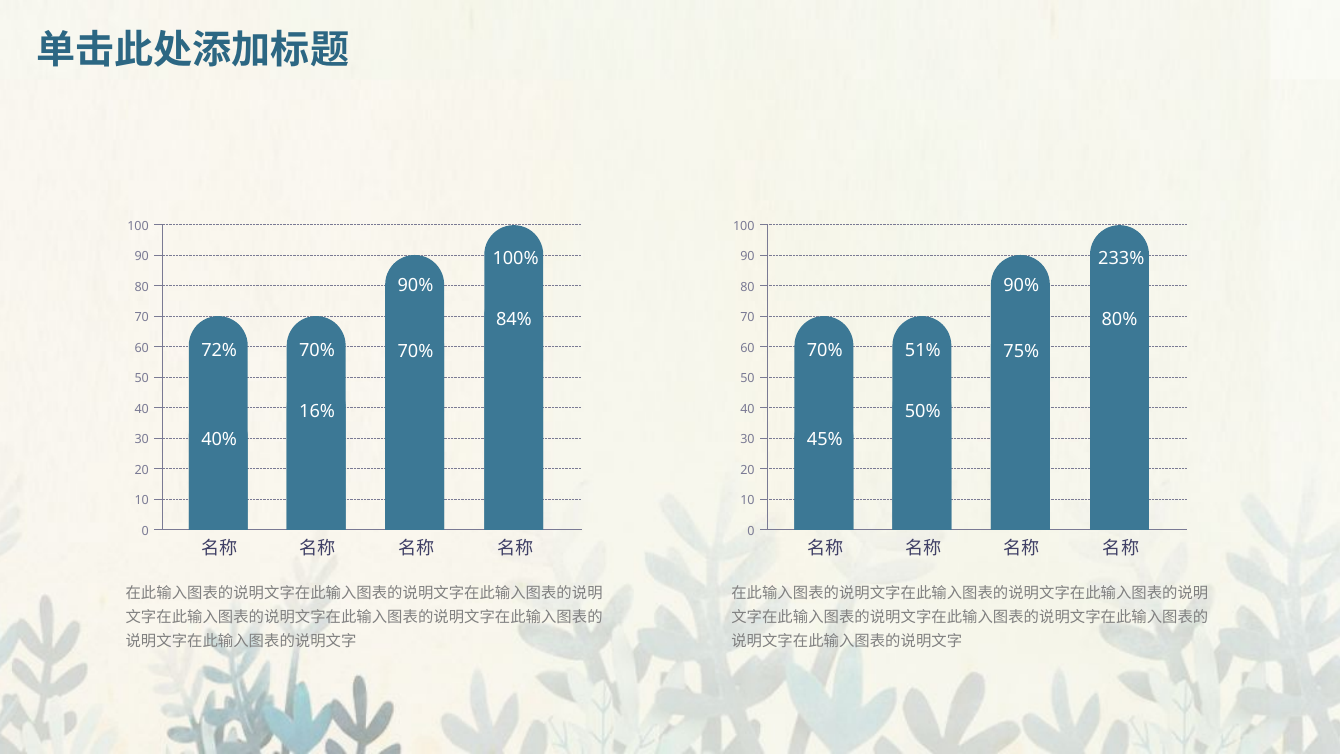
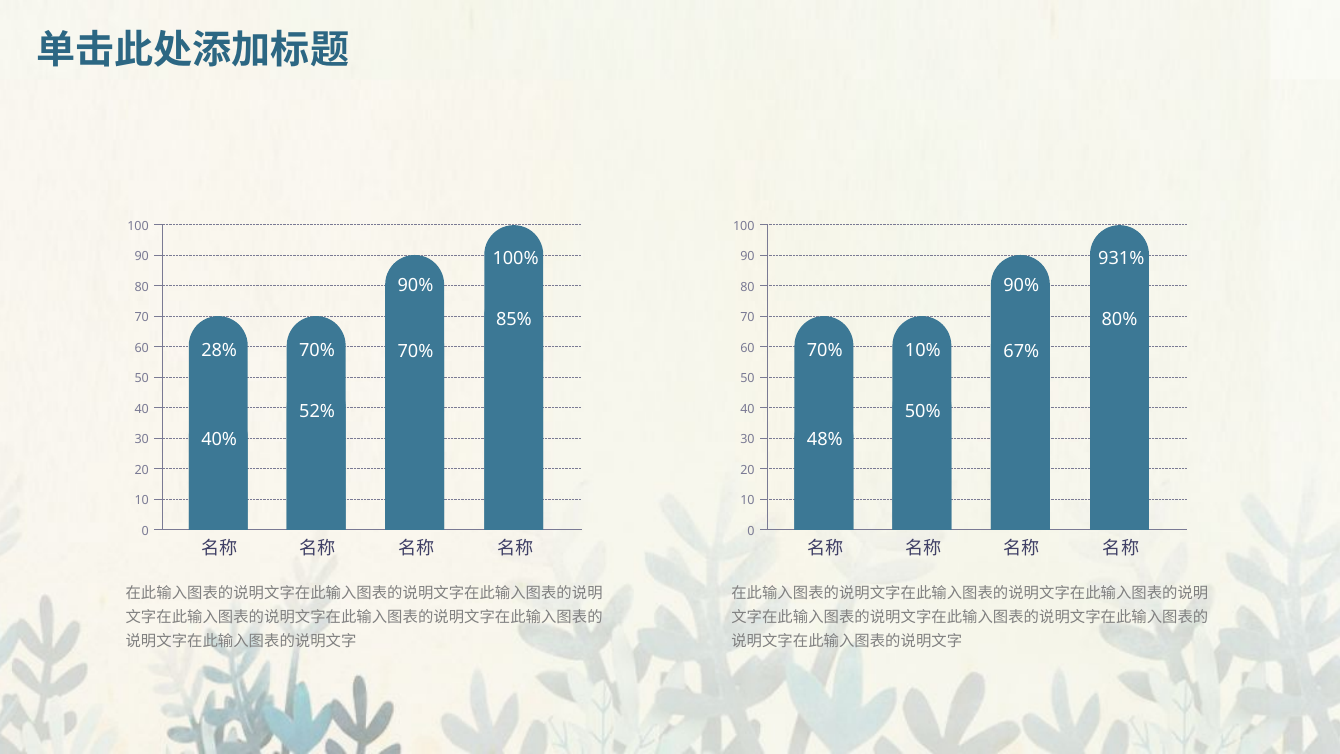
233%: 233% -> 931%
84%: 84% -> 85%
72%: 72% -> 28%
51%: 51% -> 10%
75%: 75% -> 67%
16%: 16% -> 52%
45%: 45% -> 48%
